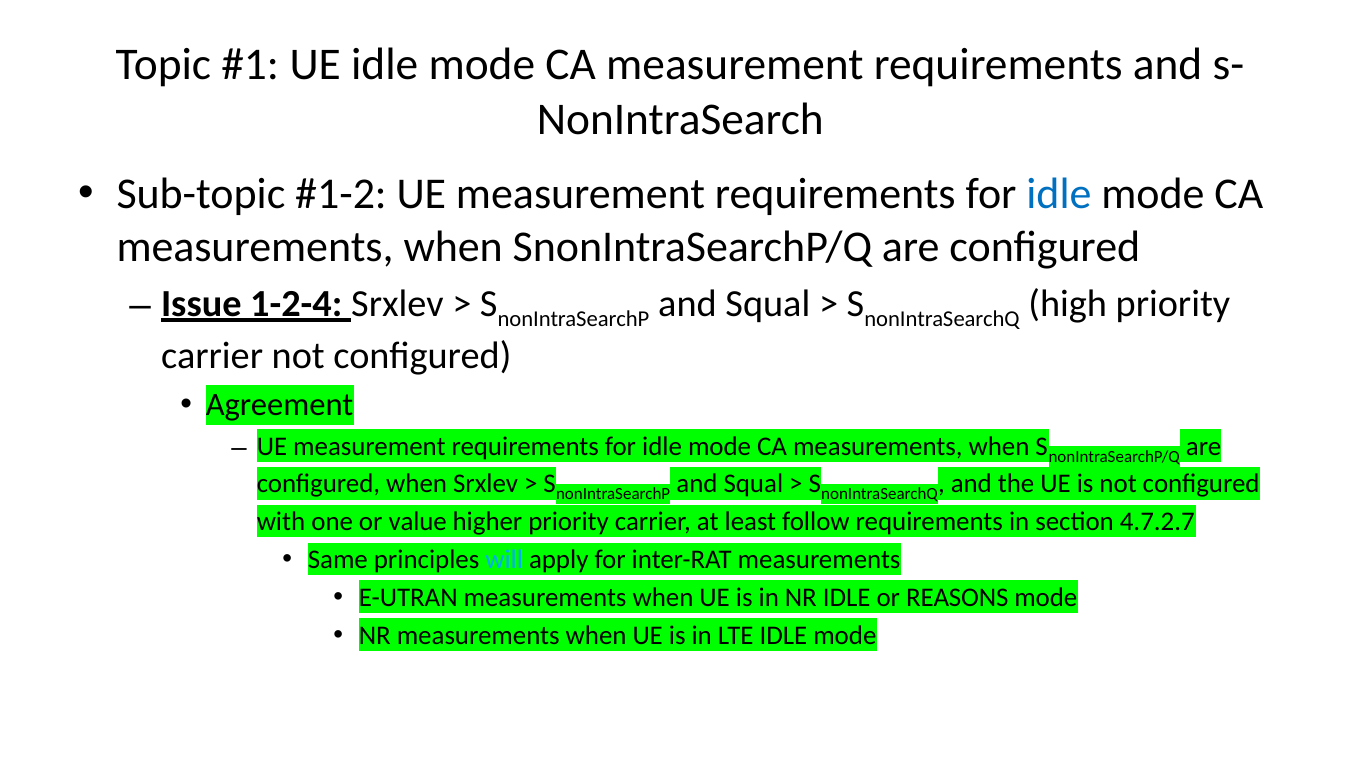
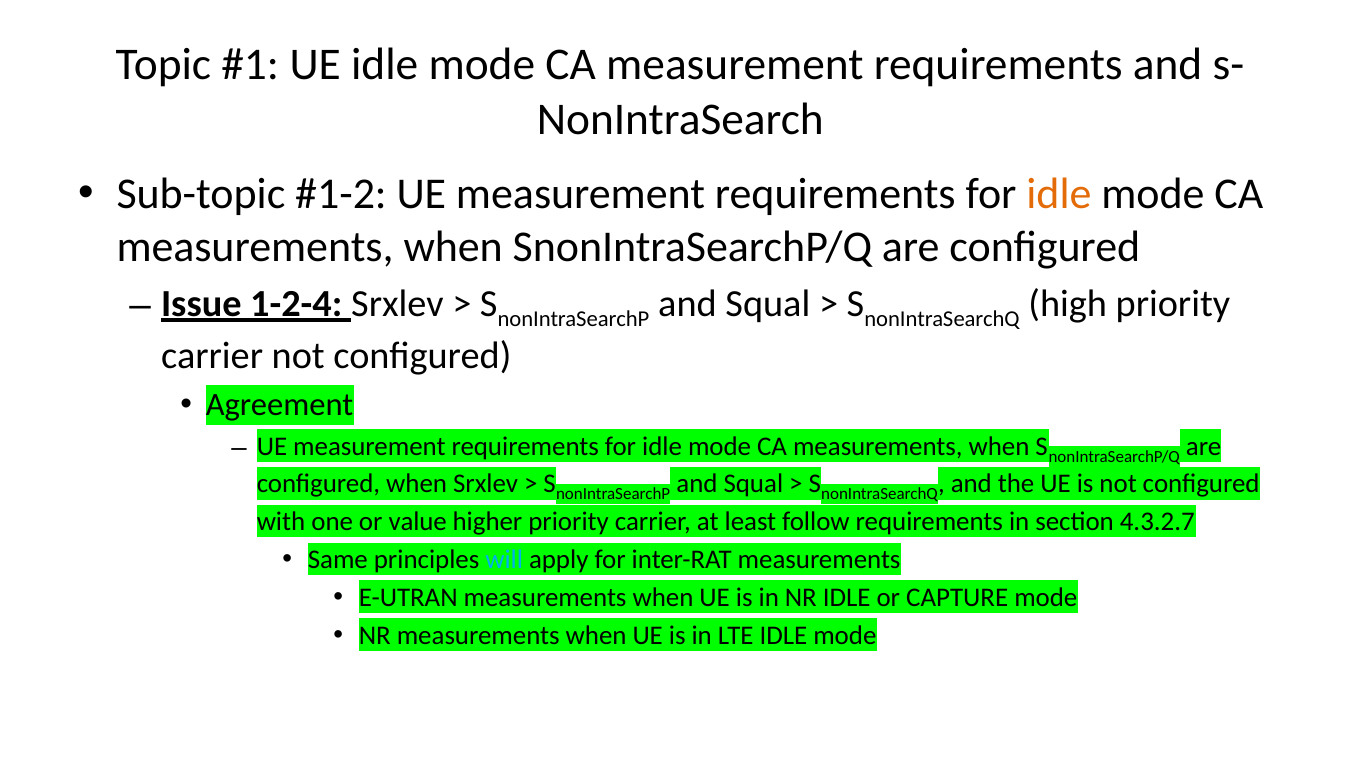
idle at (1059, 194) colour: blue -> orange
4.7.2.7: 4.7.2.7 -> 4.3.2.7
REASONS: REASONS -> CAPTURE
